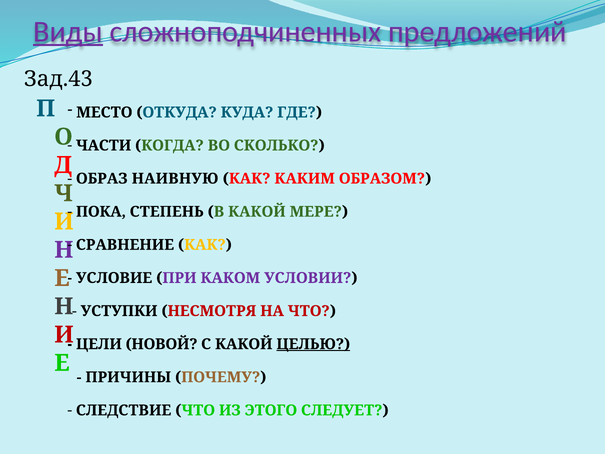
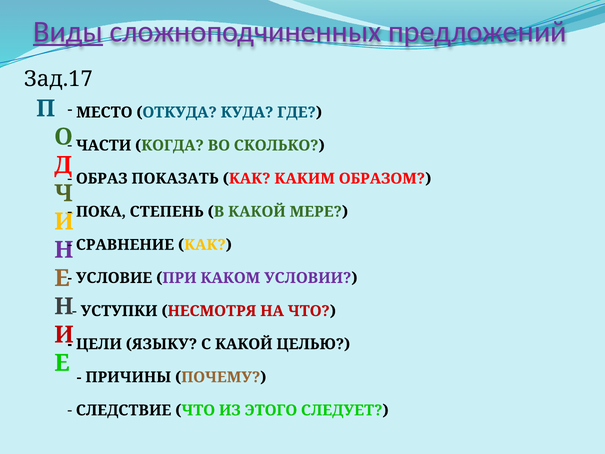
Зад.43: Зад.43 -> Зад.17
НАИВНУЮ: НАИВНУЮ -> ПОКАЗАТЬ
НОВОЙ: НОВОЙ -> ЯЗЫКУ
ЦЕЛЬЮ underline: present -> none
